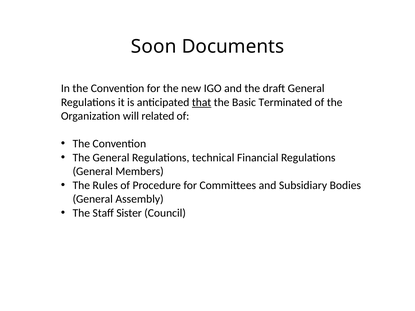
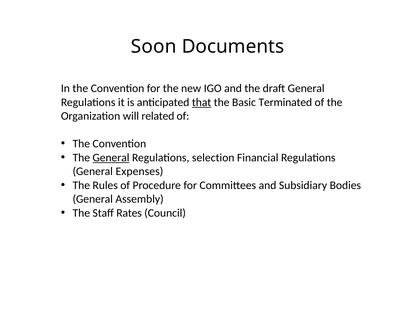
General at (111, 158) underline: none -> present
technical: technical -> selection
Members: Members -> Expenses
Sister: Sister -> Rates
